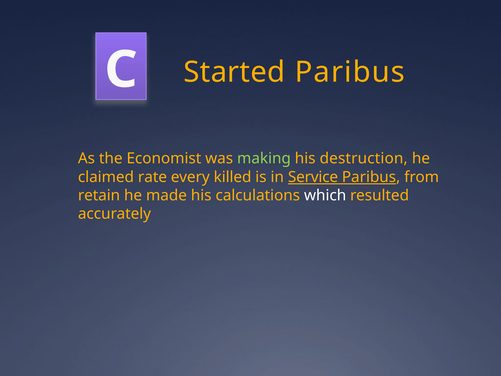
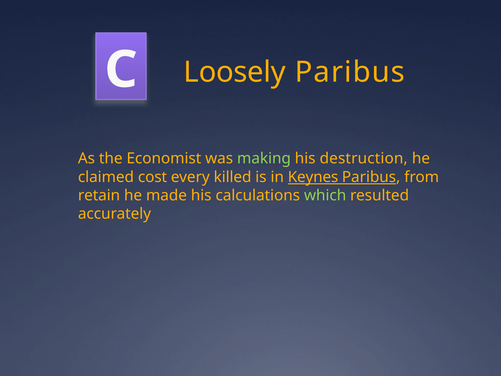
Started: Started -> Loosely
rate: rate -> cost
Service: Service -> Keynes
which colour: white -> light green
